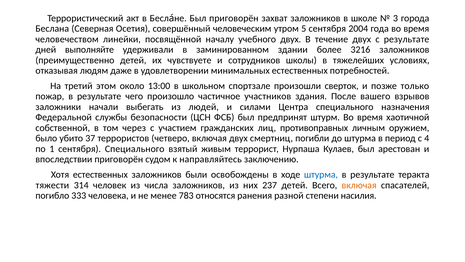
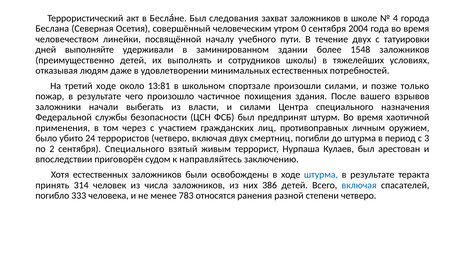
Был приговорён: приговорён -> следования
3: 3 -> 4
5: 5 -> 0
учебного двух: двух -> пути
с результате: результате -> татуировки
3216: 3216 -> 1548
чувствуете: чувствуете -> выполнять
третий этом: этом -> ходе
13:00: 13:00 -> 13:81
произошли сверток: сверток -> силами
участников: участников -> похищения
людей: людей -> власти
собственной: собственной -> применения
37: 37 -> 24
4: 4 -> 3
1: 1 -> 2
тяжести: тяжести -> принять
237: 237 -> 386
включая at (359, 185) colour: orange -> blue
степени насилия: насилия -> четверо
